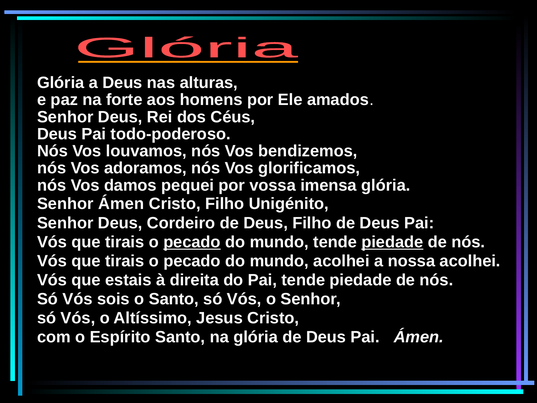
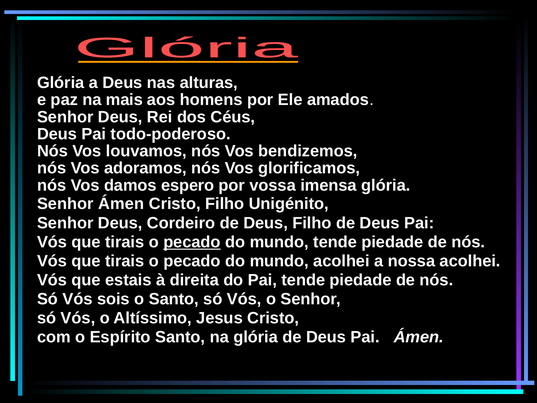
forte: forte -> mais
pequei: pequei -> espero
piedade at (392, 242) underline: present -> none
